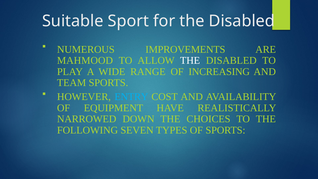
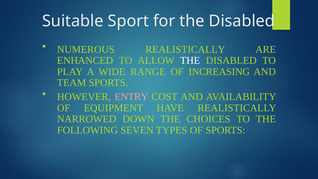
NUMEROUS IMPROVEMENTS: IMPROVEMENTS -> REALISTICALLY
MAHMOOD: MAHMOOD -> ENHANCED
ENTRY colour: light blue -> pink
